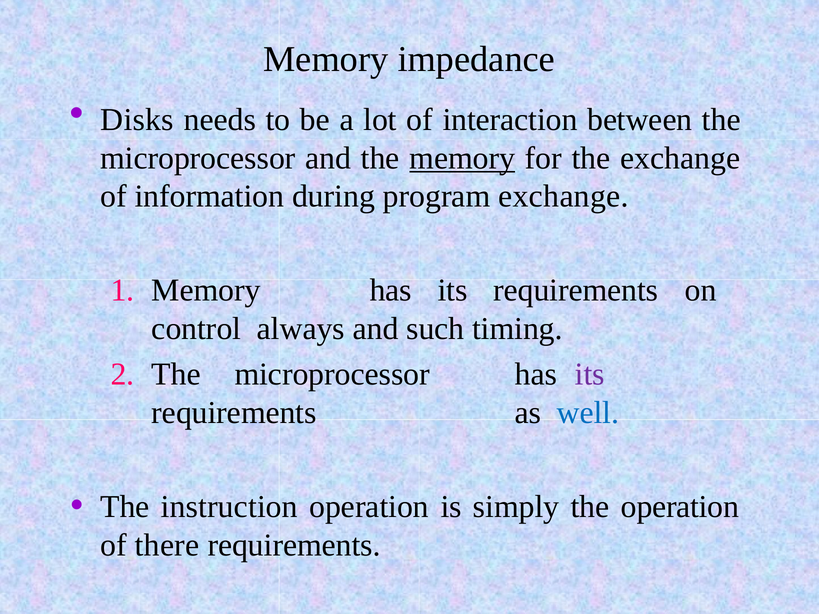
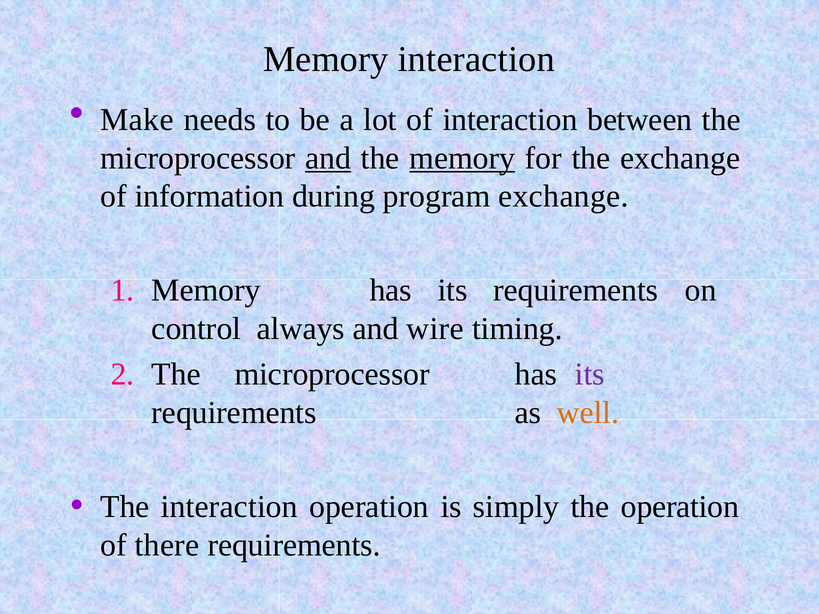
Memory impedance: impedance -> interaction
Disks: Disks -> Make
and at (328, 158) underline: none -> present
such: such -> wire
well colour: blue -> orange
The instruction: instruction -> interaction
